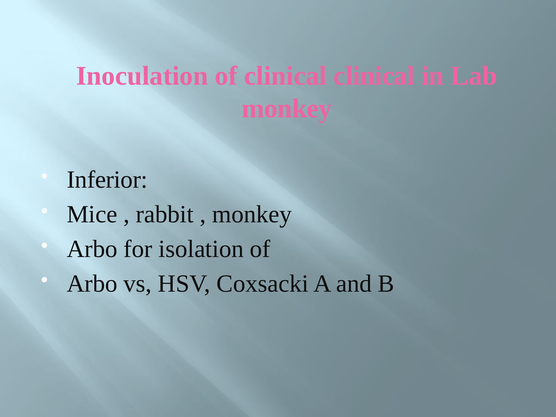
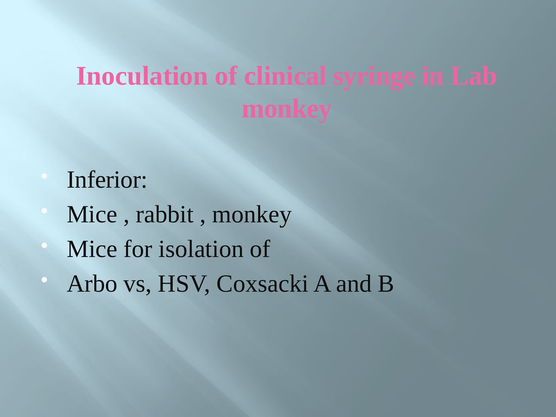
clinical clinical: clinical -> syringe
Arbo at (92, 249): Arbo -> Mice
